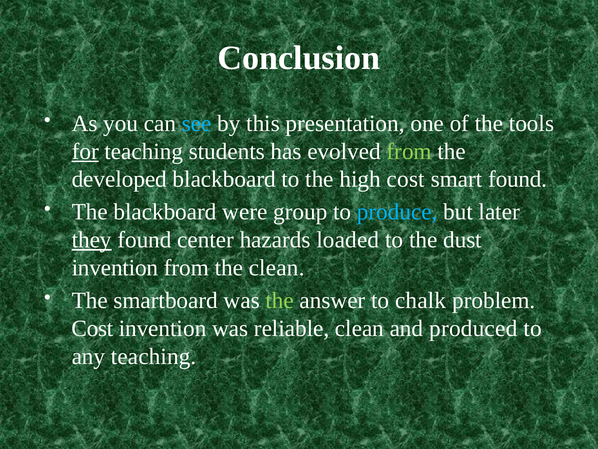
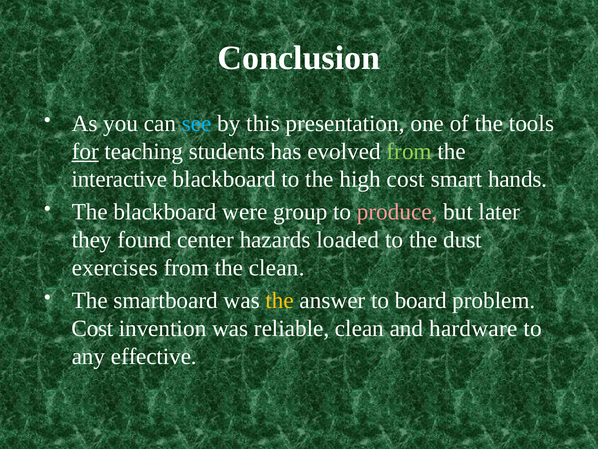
developed: developed -> interactive
smart found: found -> hands
produce colour: light blue -> pink
they underline: present -> none
invention at (115, 267): invention -> exercises
the at (280, 300) colour: light green -> yellow
chalk: chalk -> board
produced: produced -> hardware
any teaching: teaching -> effective
